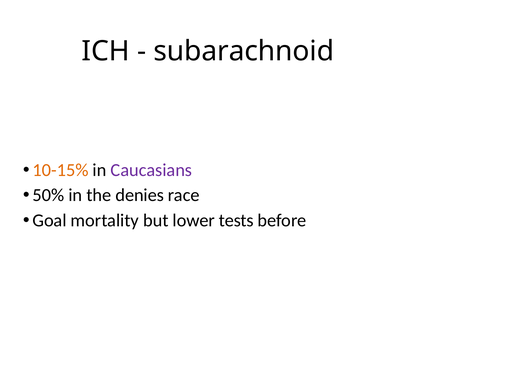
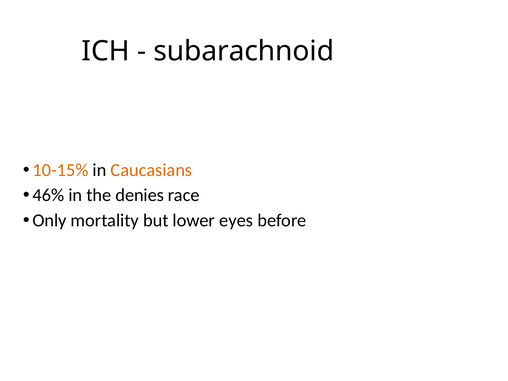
Caucasians colour: purple -> orange
50%: 50% -> 46%
Goal: Goal -> Only
tests: tests -> eyes
